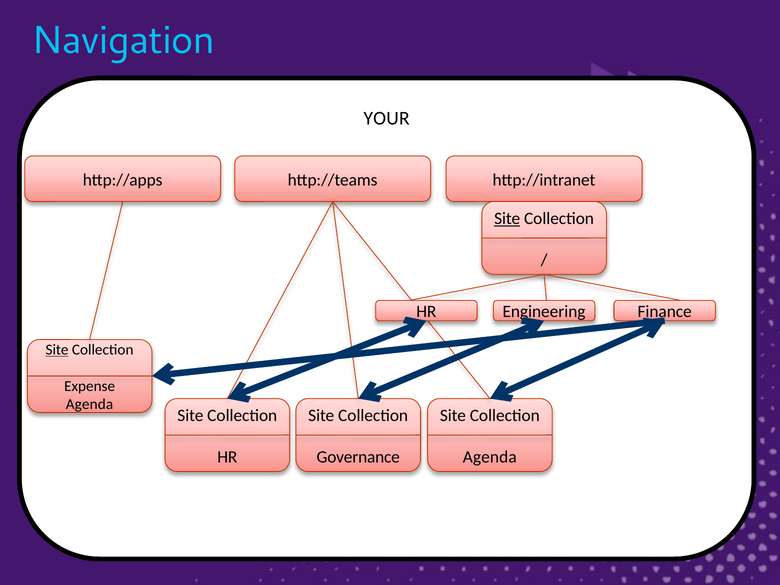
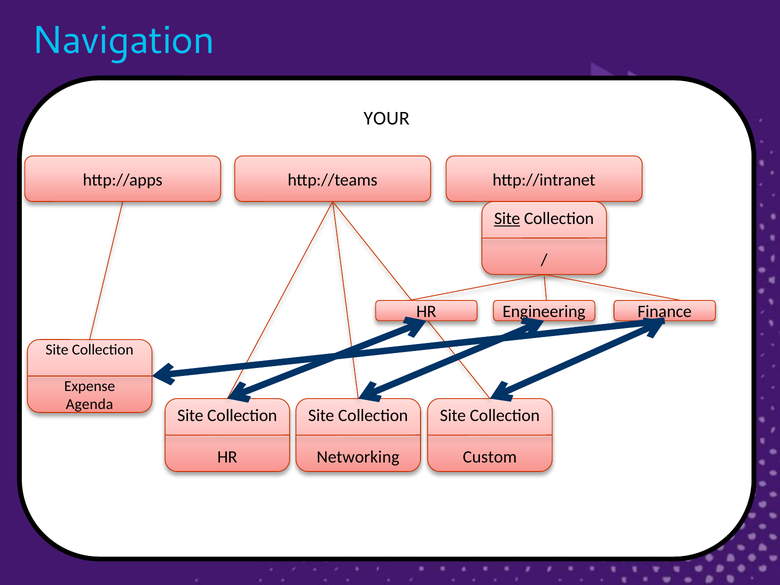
Site at (57, 350) underline: present -> none
Governance: Governance -> Networking
Agenda at (490, 457): Agenda -> Custom
